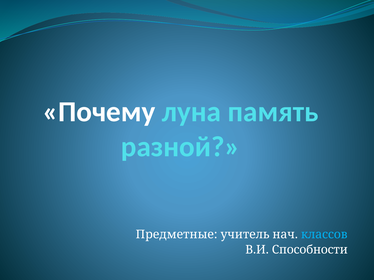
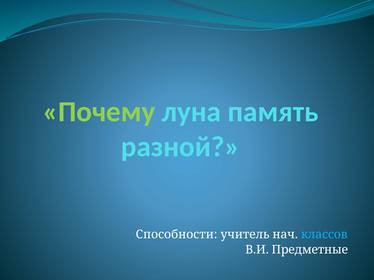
Почему colour: white -> light green
Предметные: Предметные -> Способности
Способности: Способности -> Предметные
